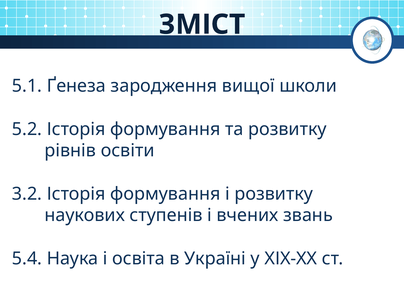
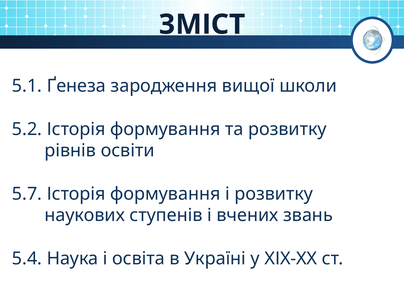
3.2: 3.2 -> 5.7
